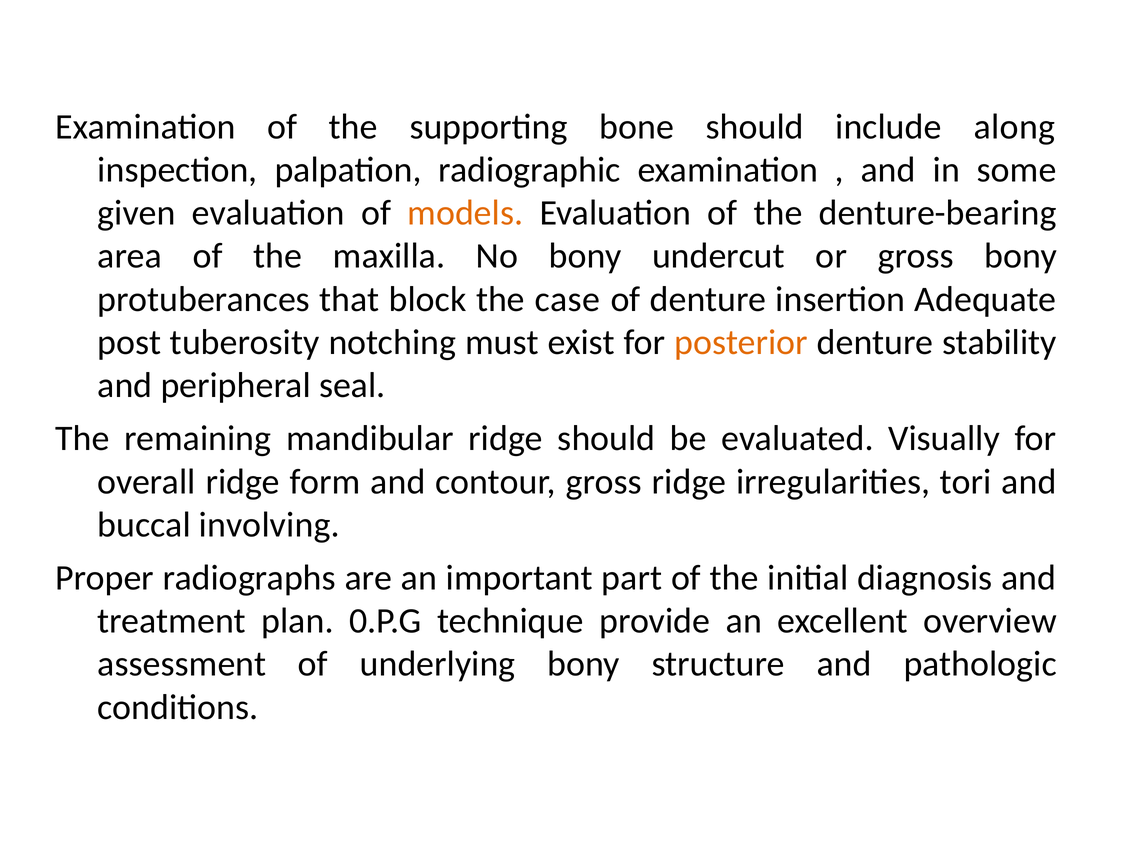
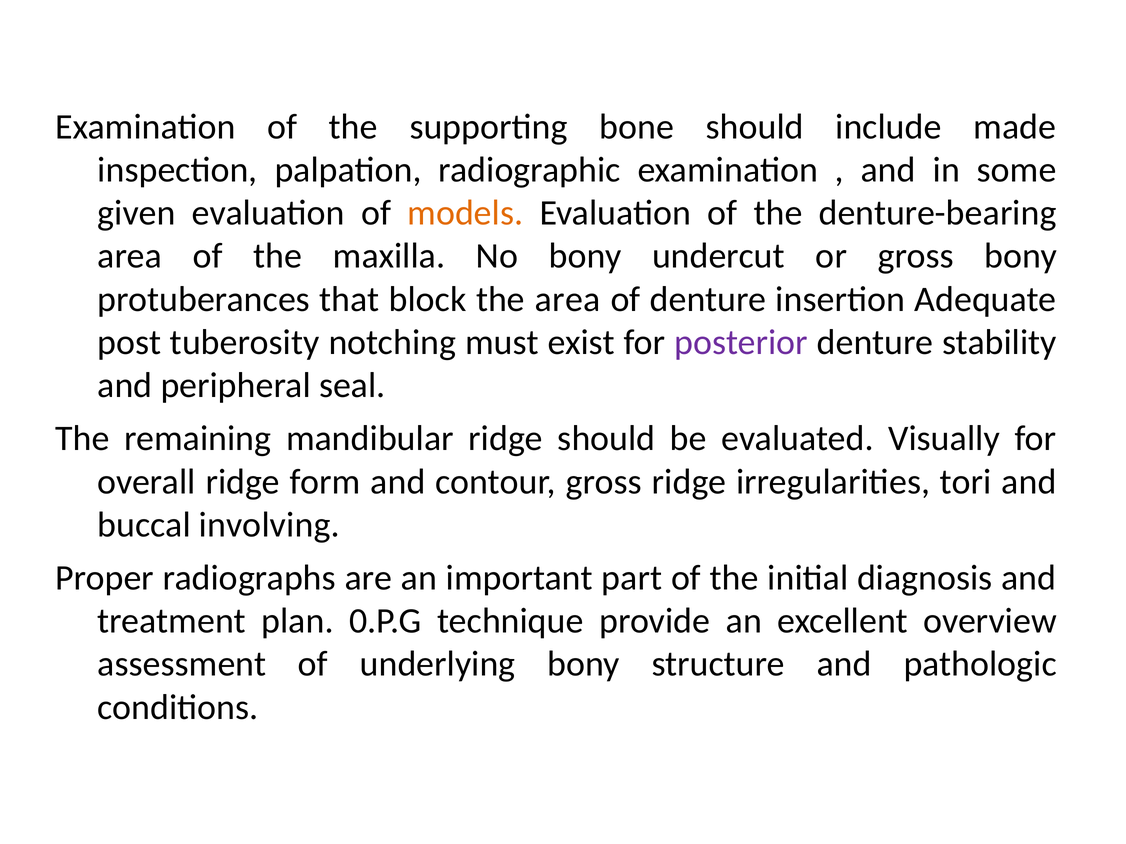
along: along -> made
the case: case -> area
posterior colour: orange -> purple
